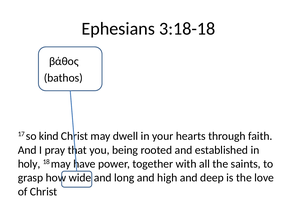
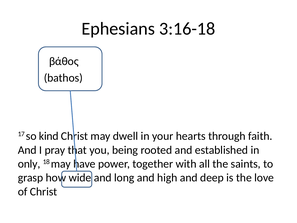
3:18-18: 3:18-18 -> 3:16-18
holy: holy -> only
